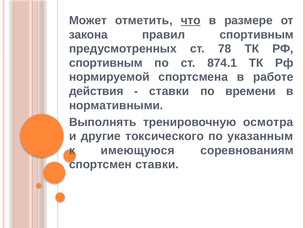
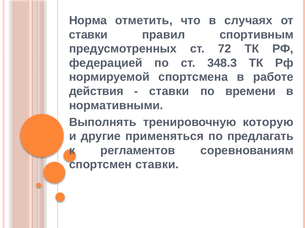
Может: Может -> Норма
что underline: present -> none
размере: размере -> случаях
закона at (88, 35): закона -> ставки
78: 78 -> 72
спортивным at (106, 63): спортивным -> федерацией
874.1: 874.1 -> 348.3
осмотра: осмотра -> которую
токсического: токсического -> применяться
указанным: указанным -> предлагать
имеющуюся: имеющуюся -> регламентов
